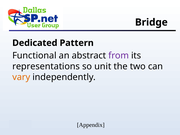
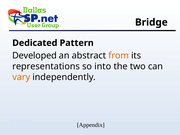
Functional: Functional -> Developed
from colour: purple -> orange
unit: unit -> into
